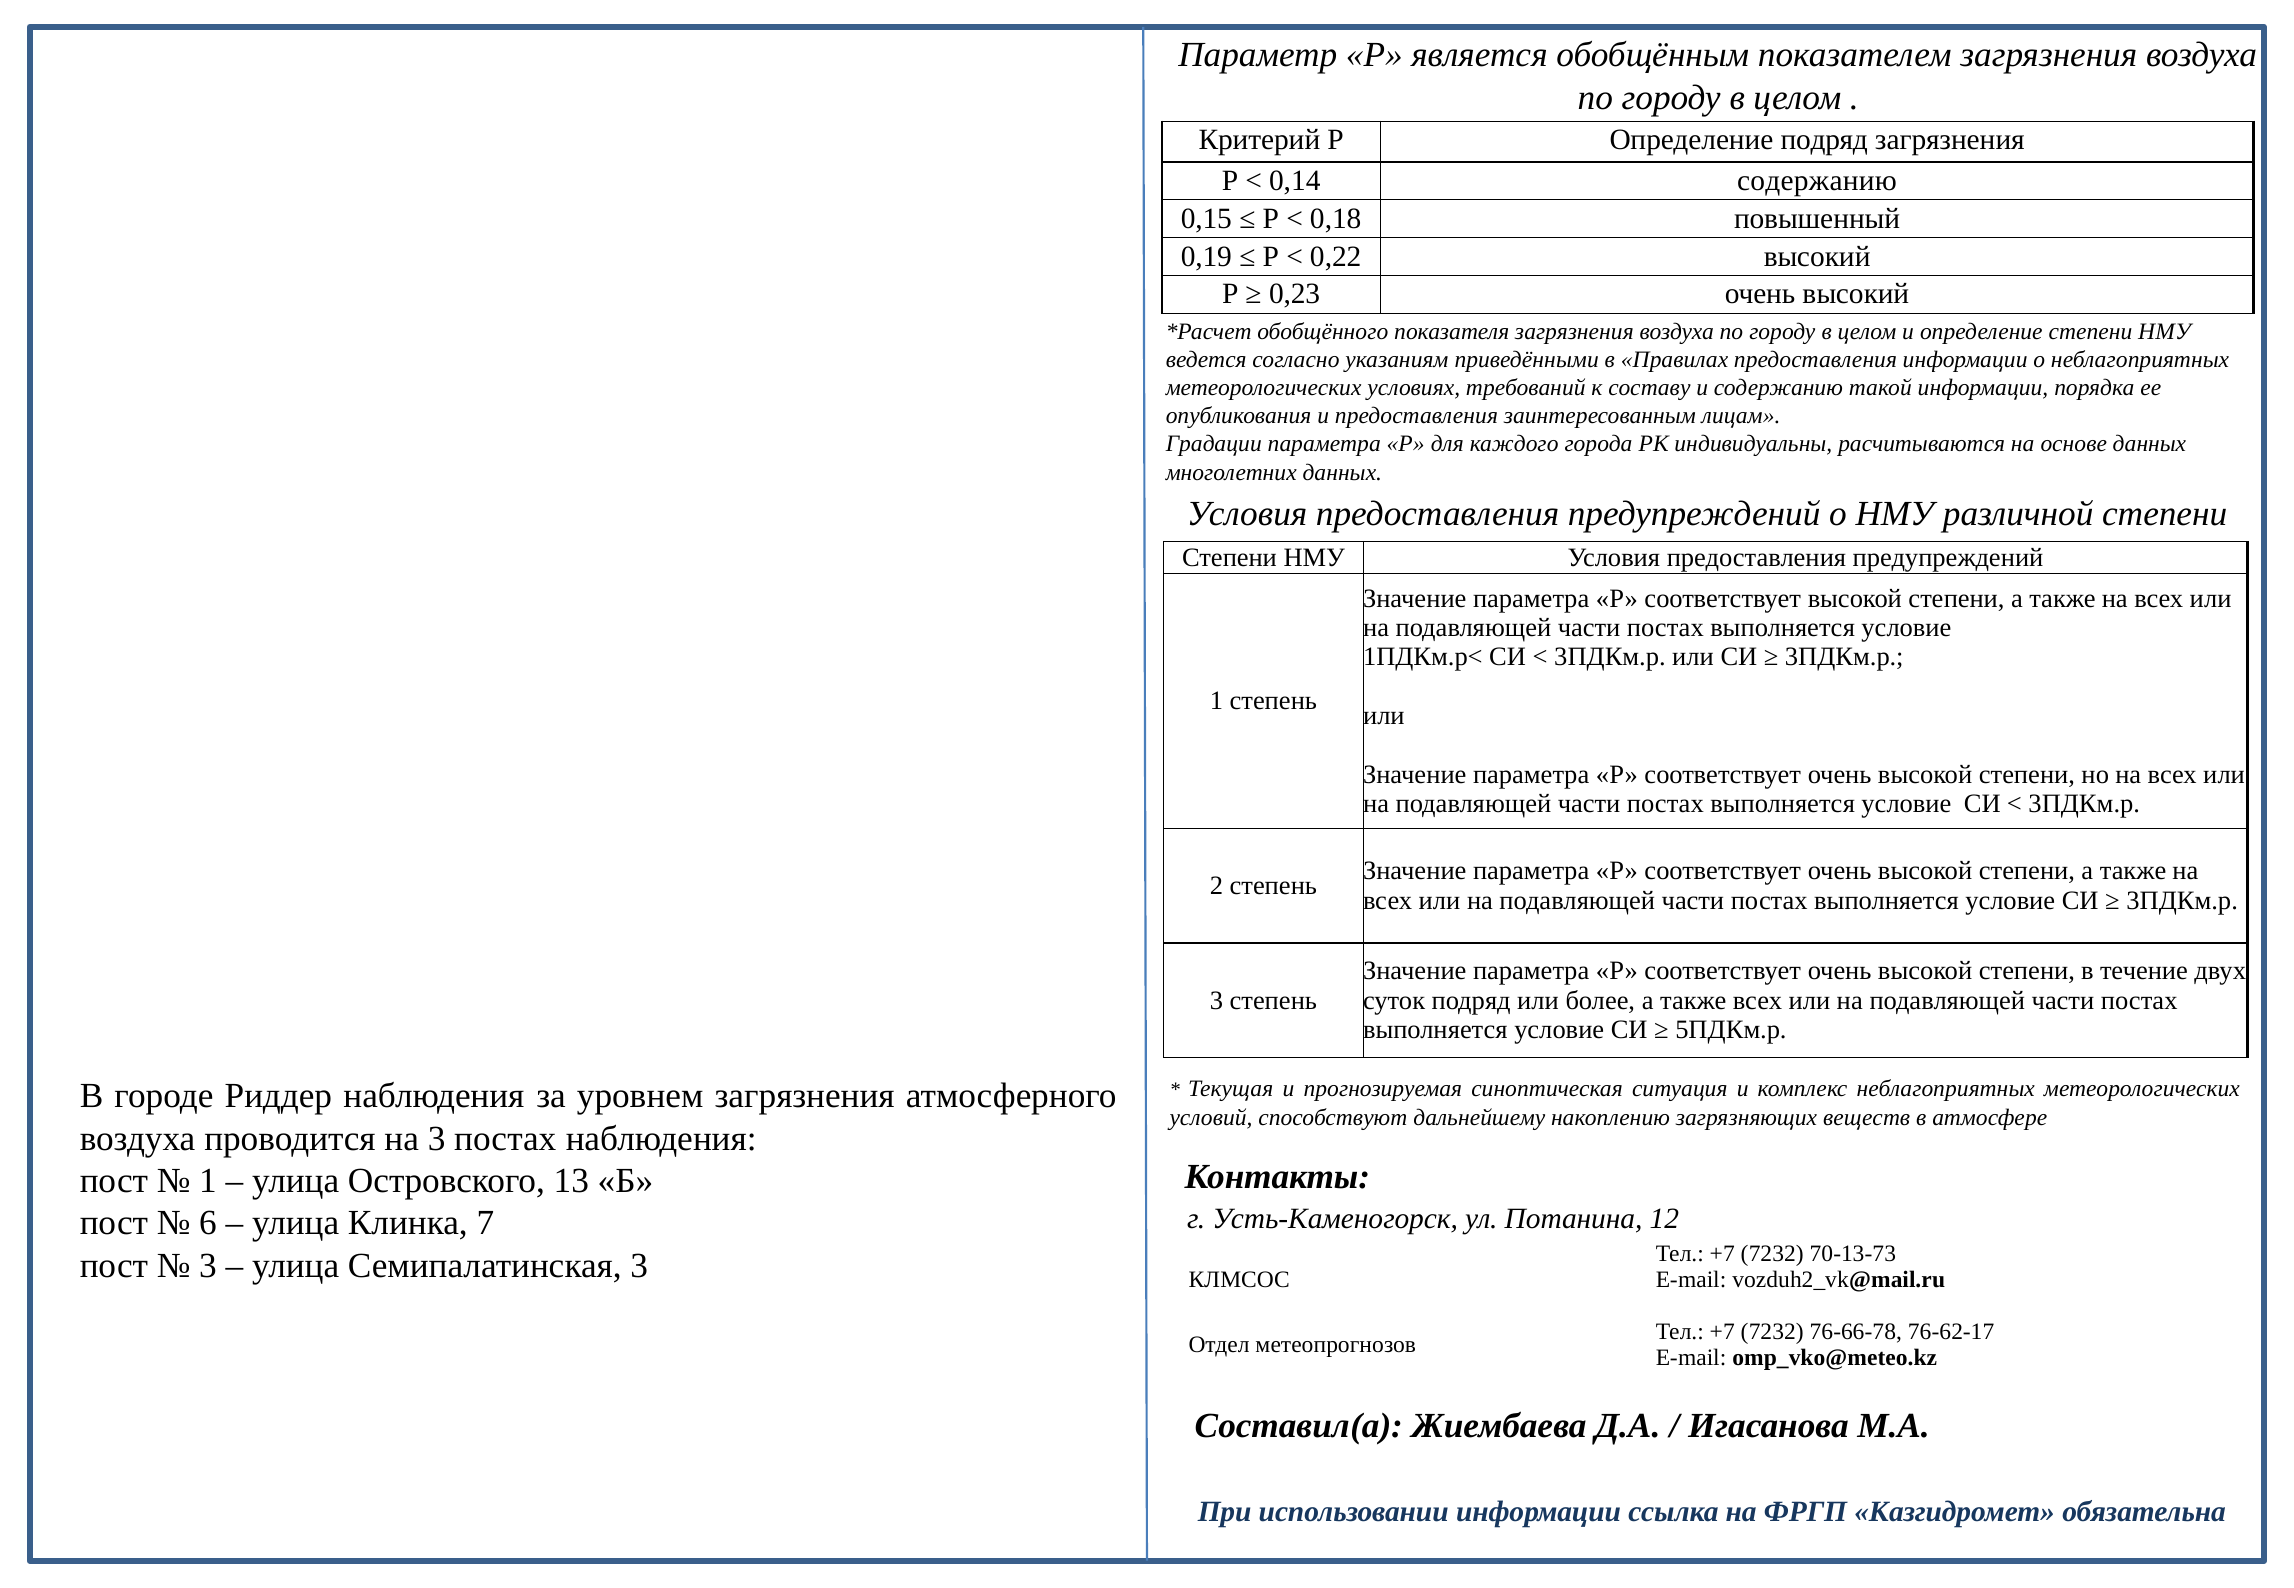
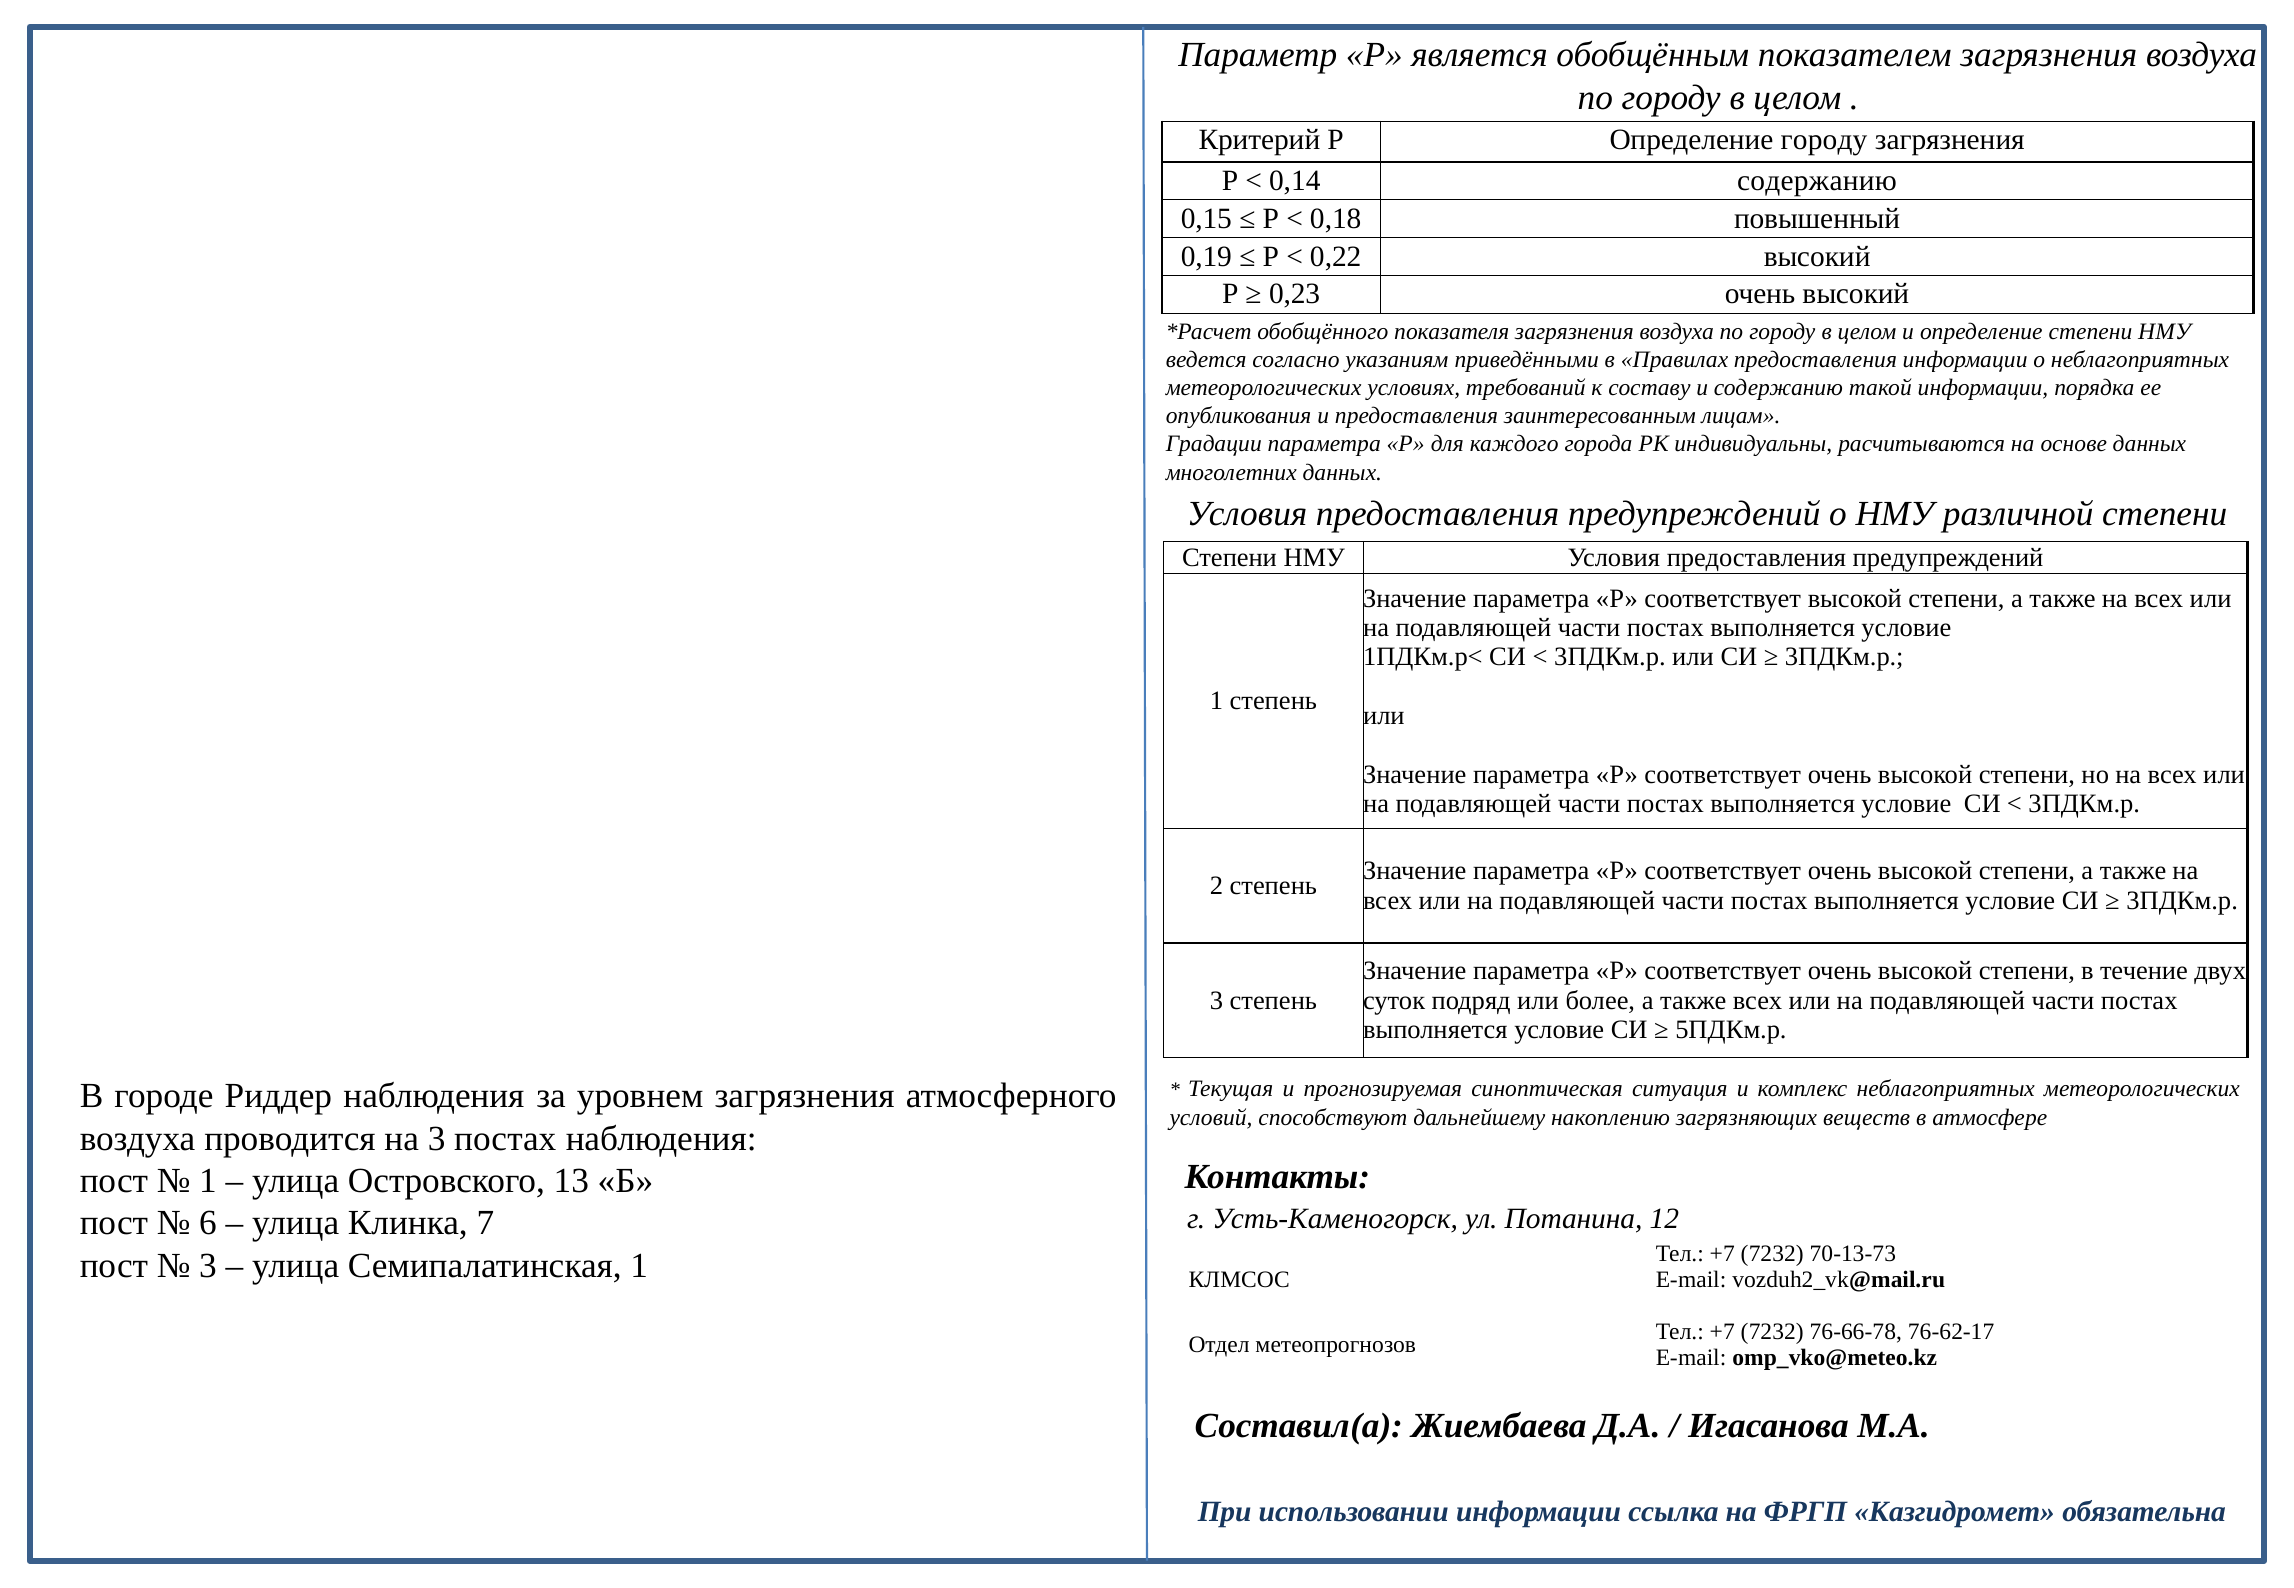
Определение подряд: подряд -> городу
Семипалатинская 3: 3 -> 1
